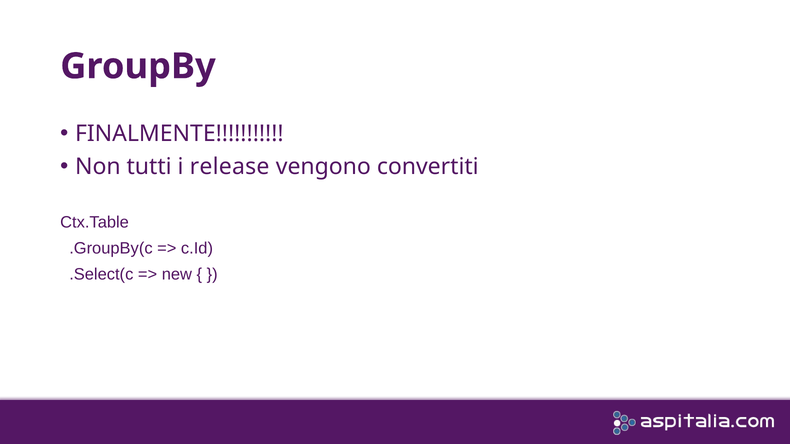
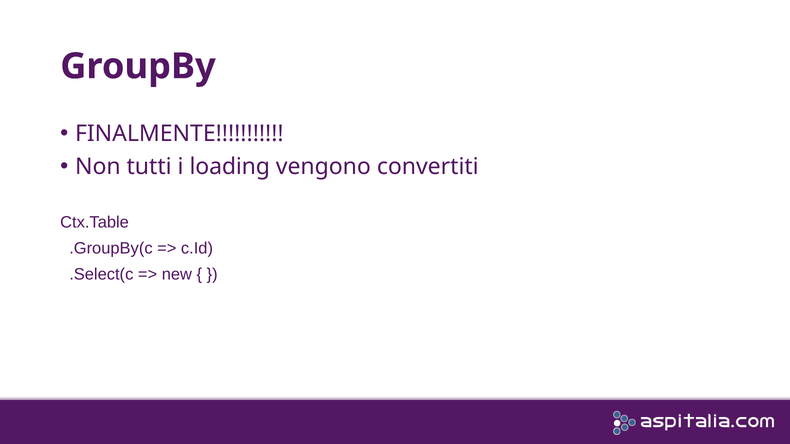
release: release -> loading
